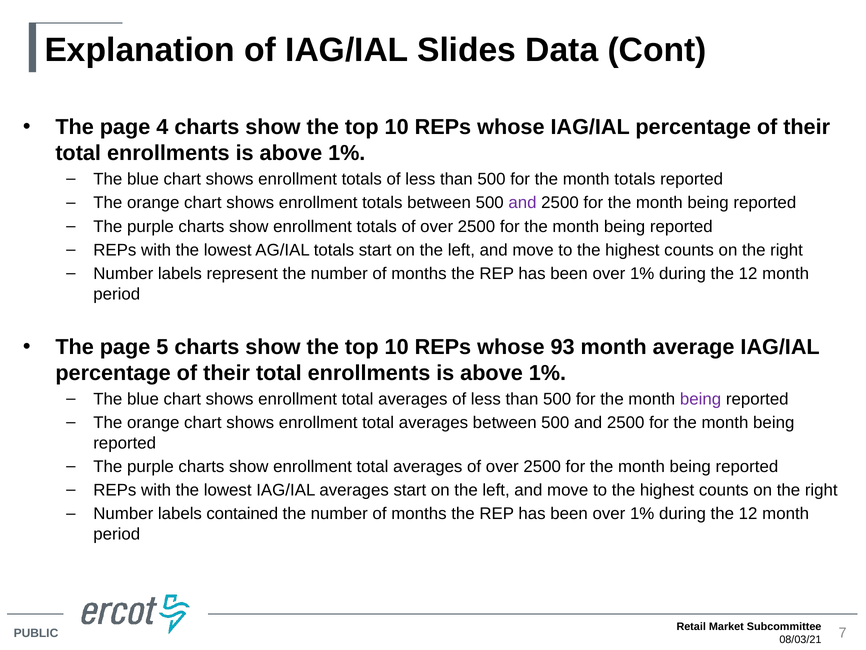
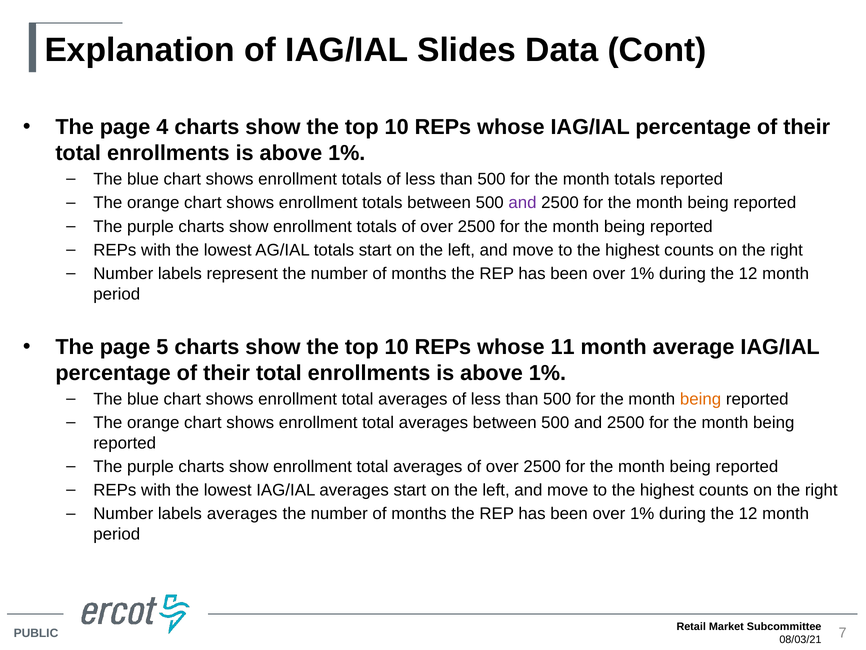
93: 93 -> 11
being at (701, 399) colour: purple -> orange
labels contained: contained -> averages
